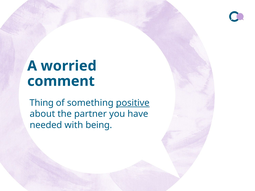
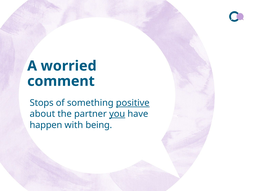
Thing: Thing -> Stops
you underline: none -> present
needed: needed -> happen
